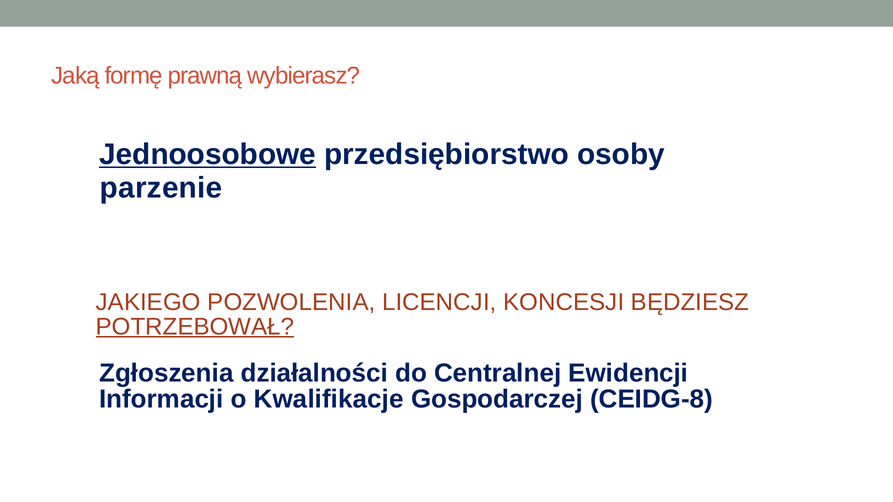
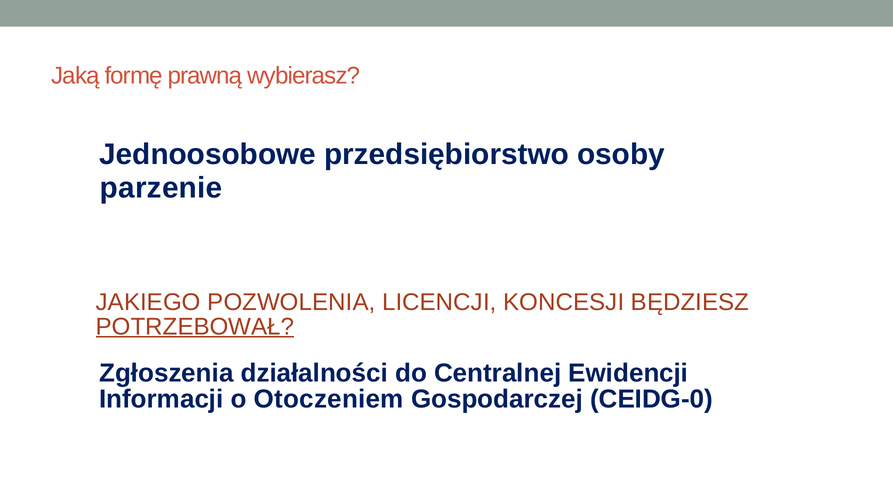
Jednoosobowe underline: present -> none
Kwalifikacje: Kwalifikacje -> Otoczeniem
CEIDG-8: CEIDG-8 -> CEIDG-0
